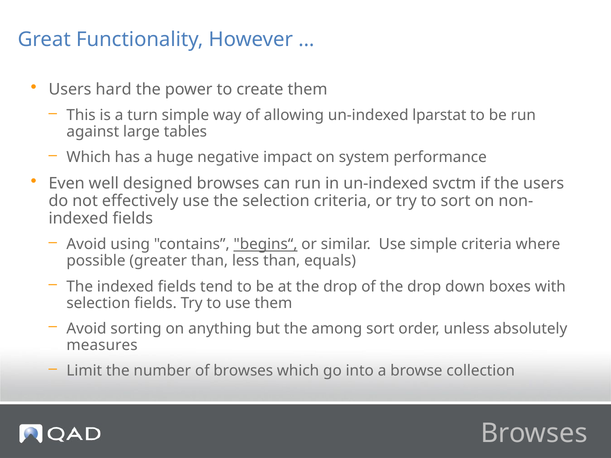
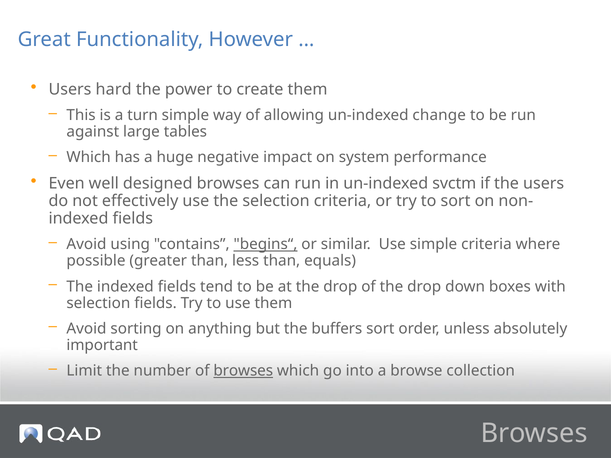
lparstat: lparstat -> change
among: among -> buffers
measures: measures -> important
browses at (243, 371) underline: none -> present
